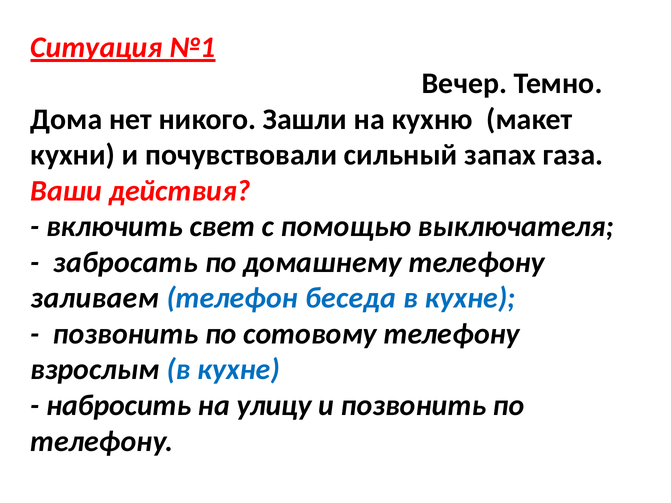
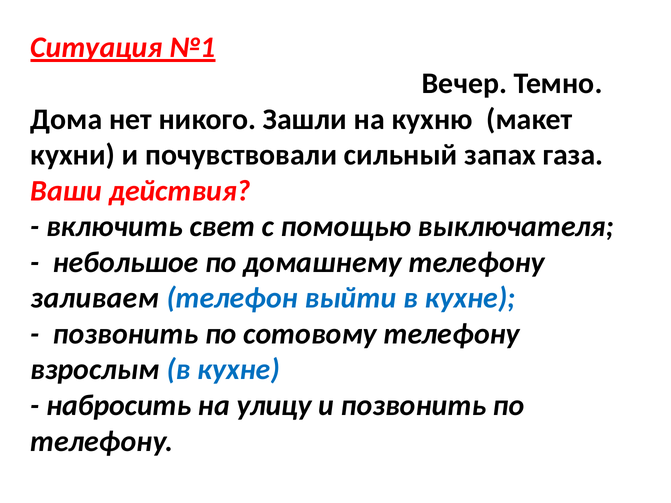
забросать: забросать -> небольшое
беседа: беседа -> выйти
